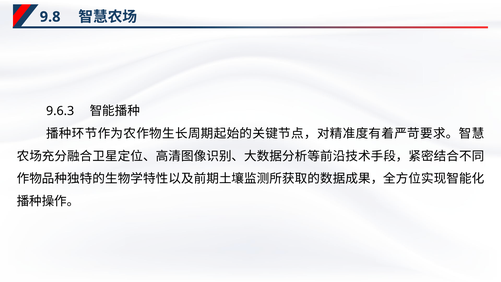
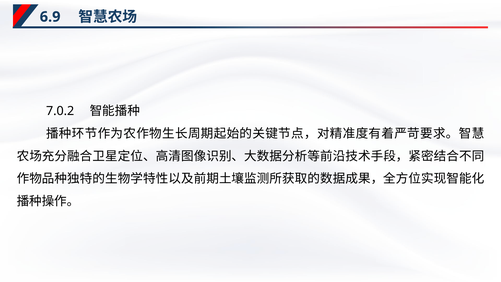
9.8: 9.8 -> 6.9
9.6.3: 9.6.3 -> 7.0.2
